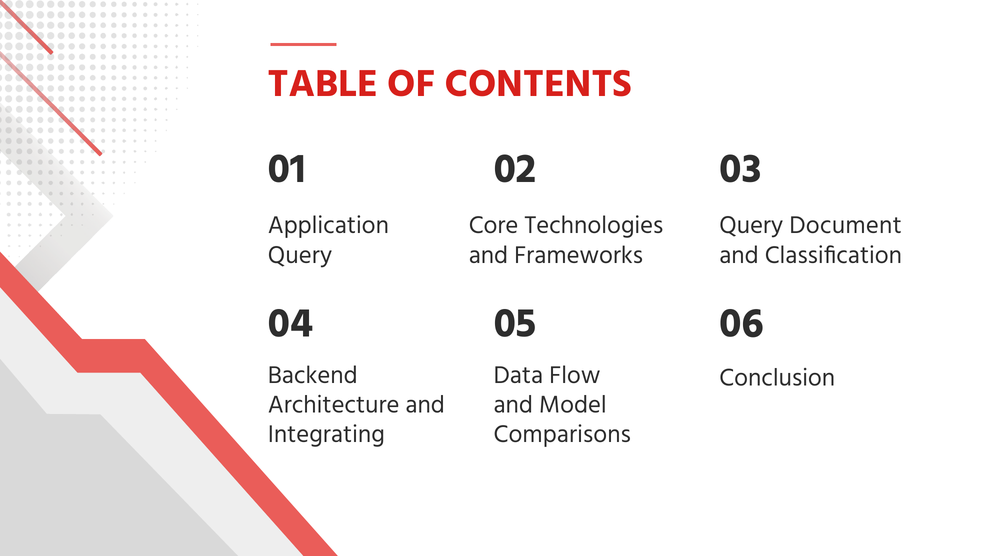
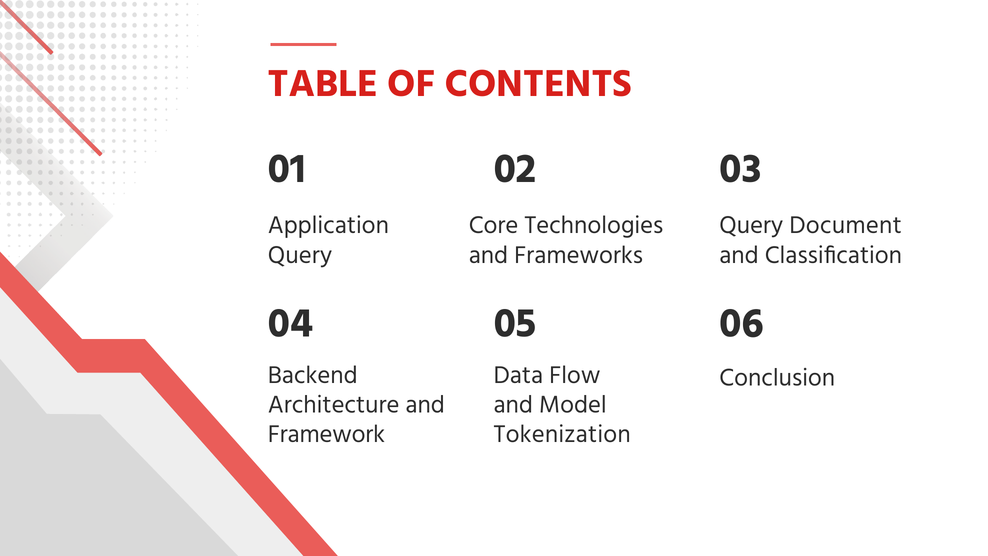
Integrating: Integrating -> Framework
Comparisons: Comparisons -> Tokenization
